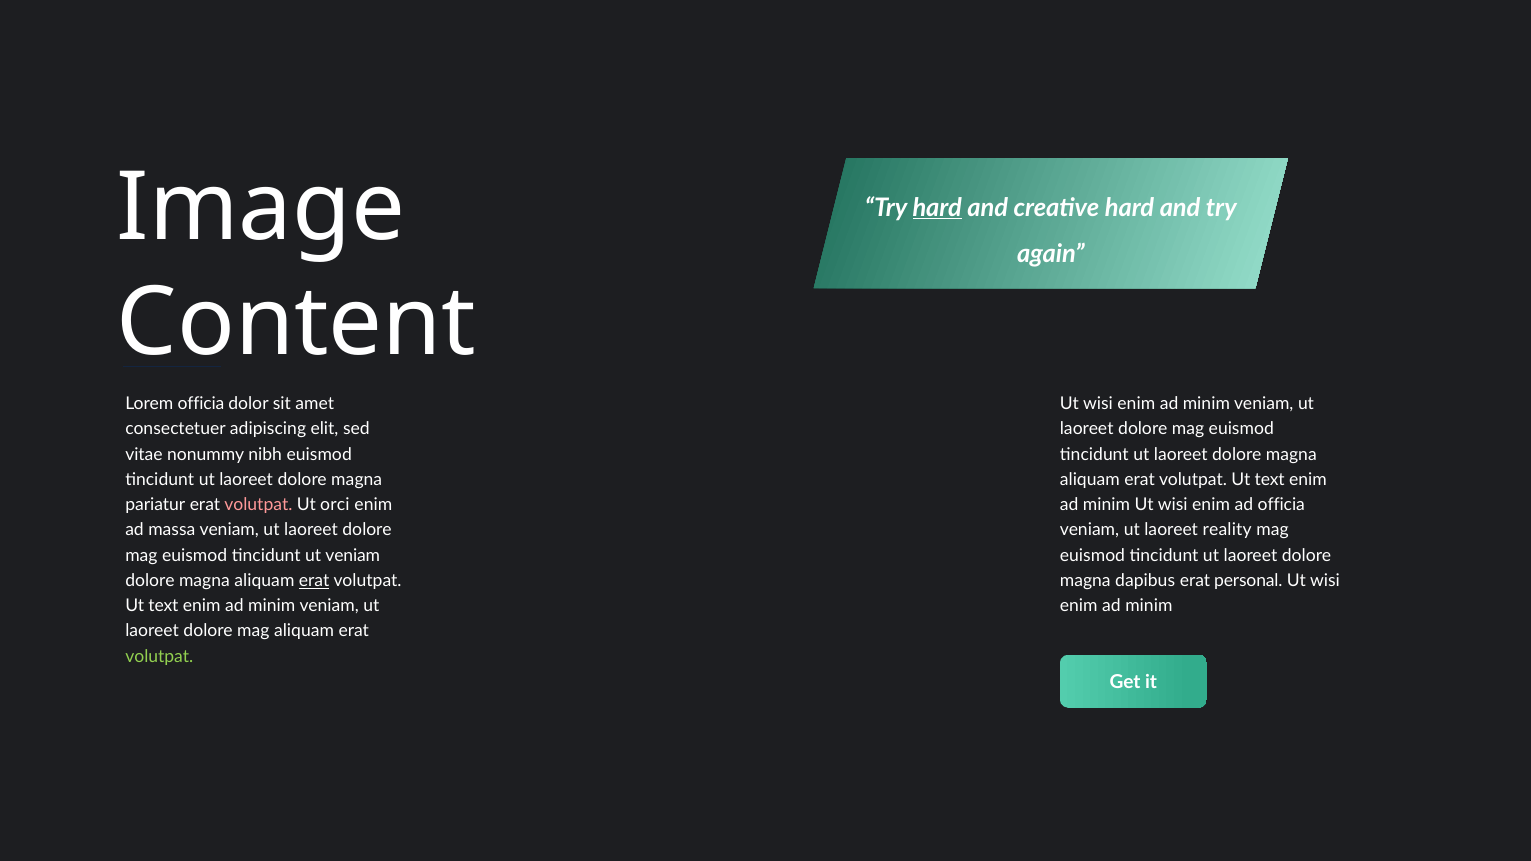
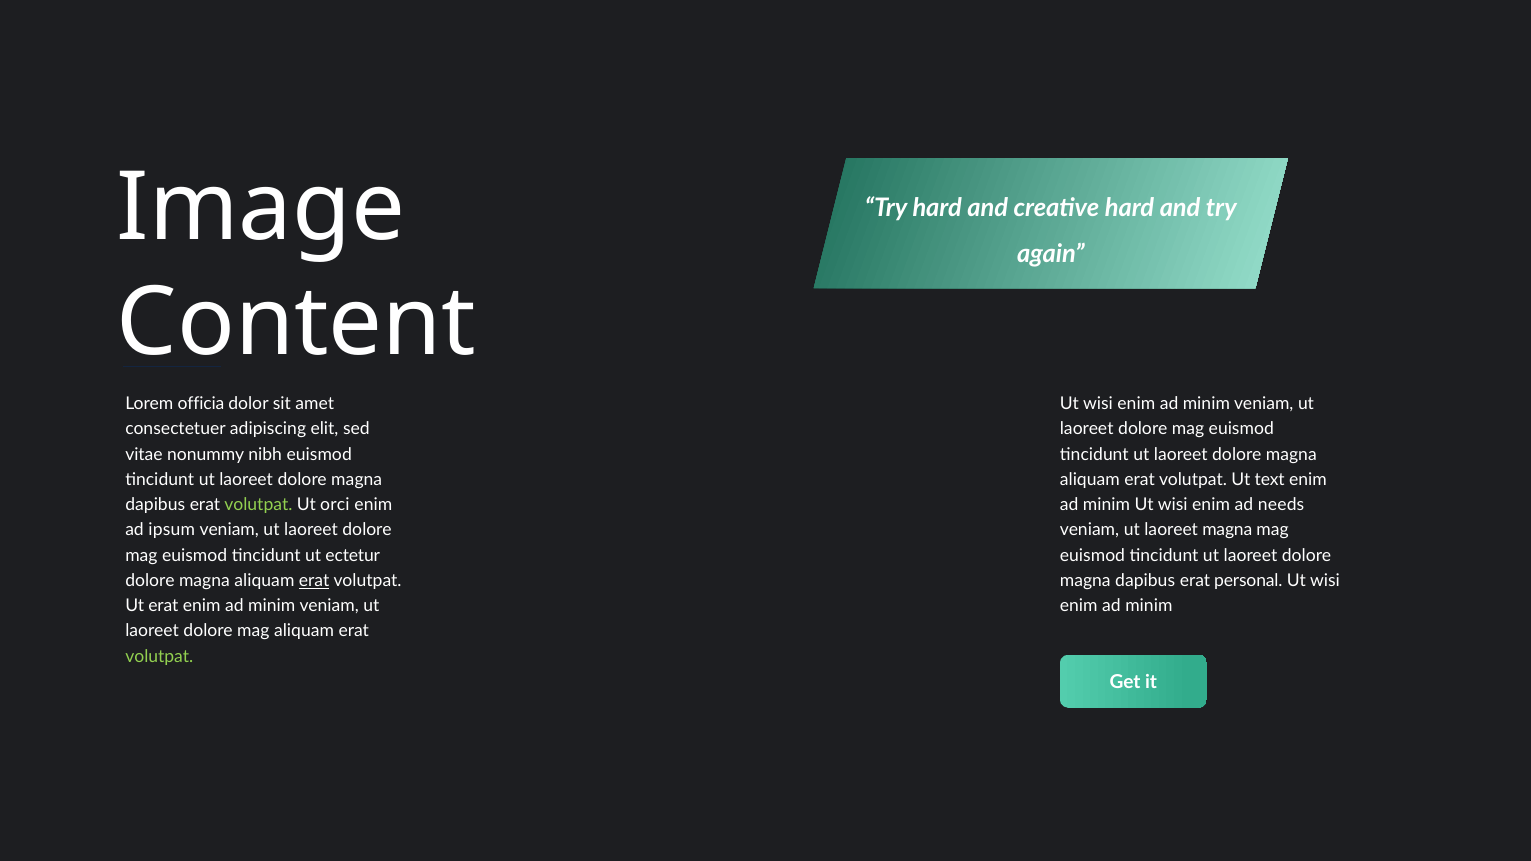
hard at (937, 208) underline: present -> none
pariatur at (155, 505): pariatur -> dapibus
volutpat at (258, 505) colour: pink -> light green
ad officia: officia -> needs
massa: massa -> ipsum
laoreet reality: reality -> magna
ut veniam: veniam -> ectetur
text at (163, 606): text -> erat
